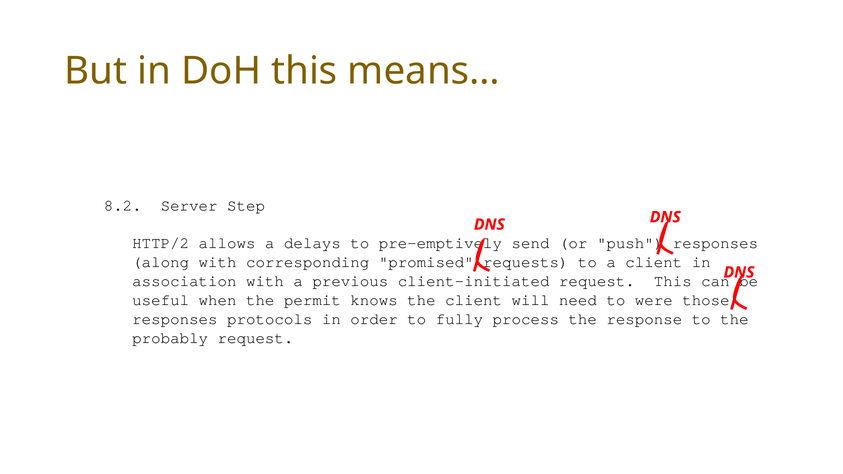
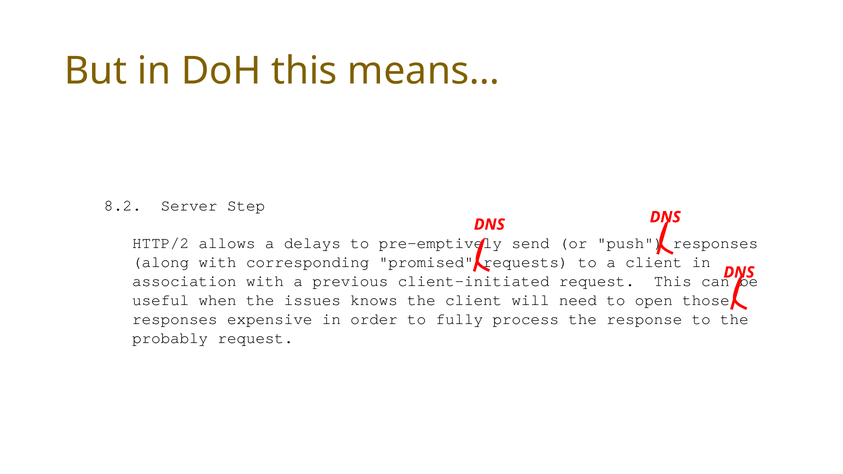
permit: permit -> issues
were: were -> open
protocols: protocols -> expensive
